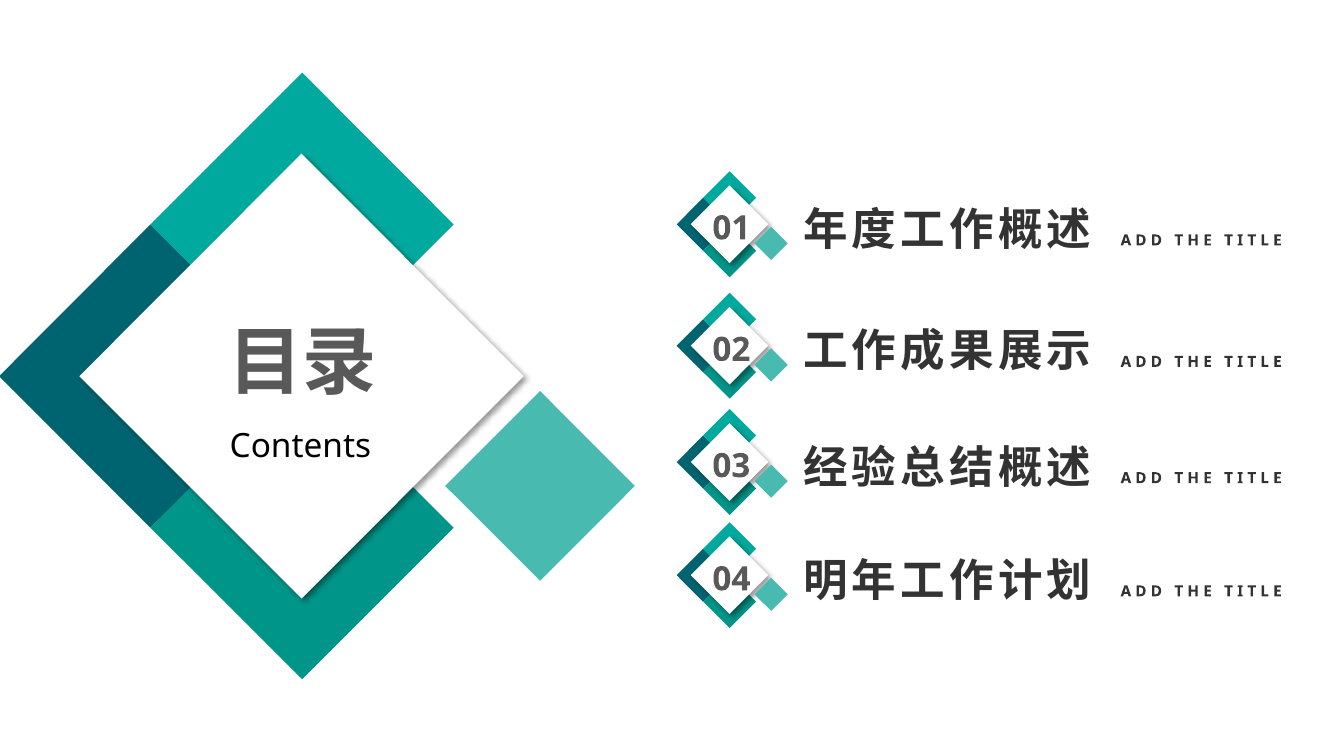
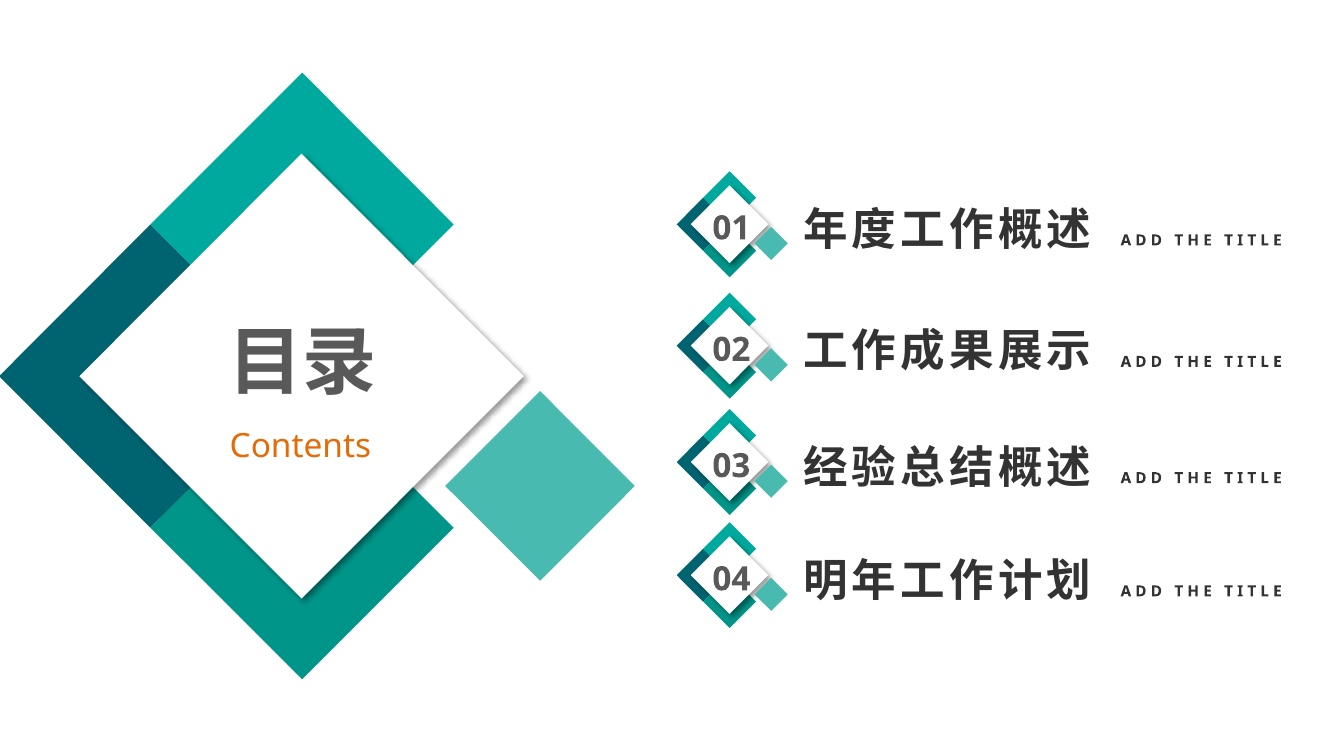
Contents colour: black -> orange
